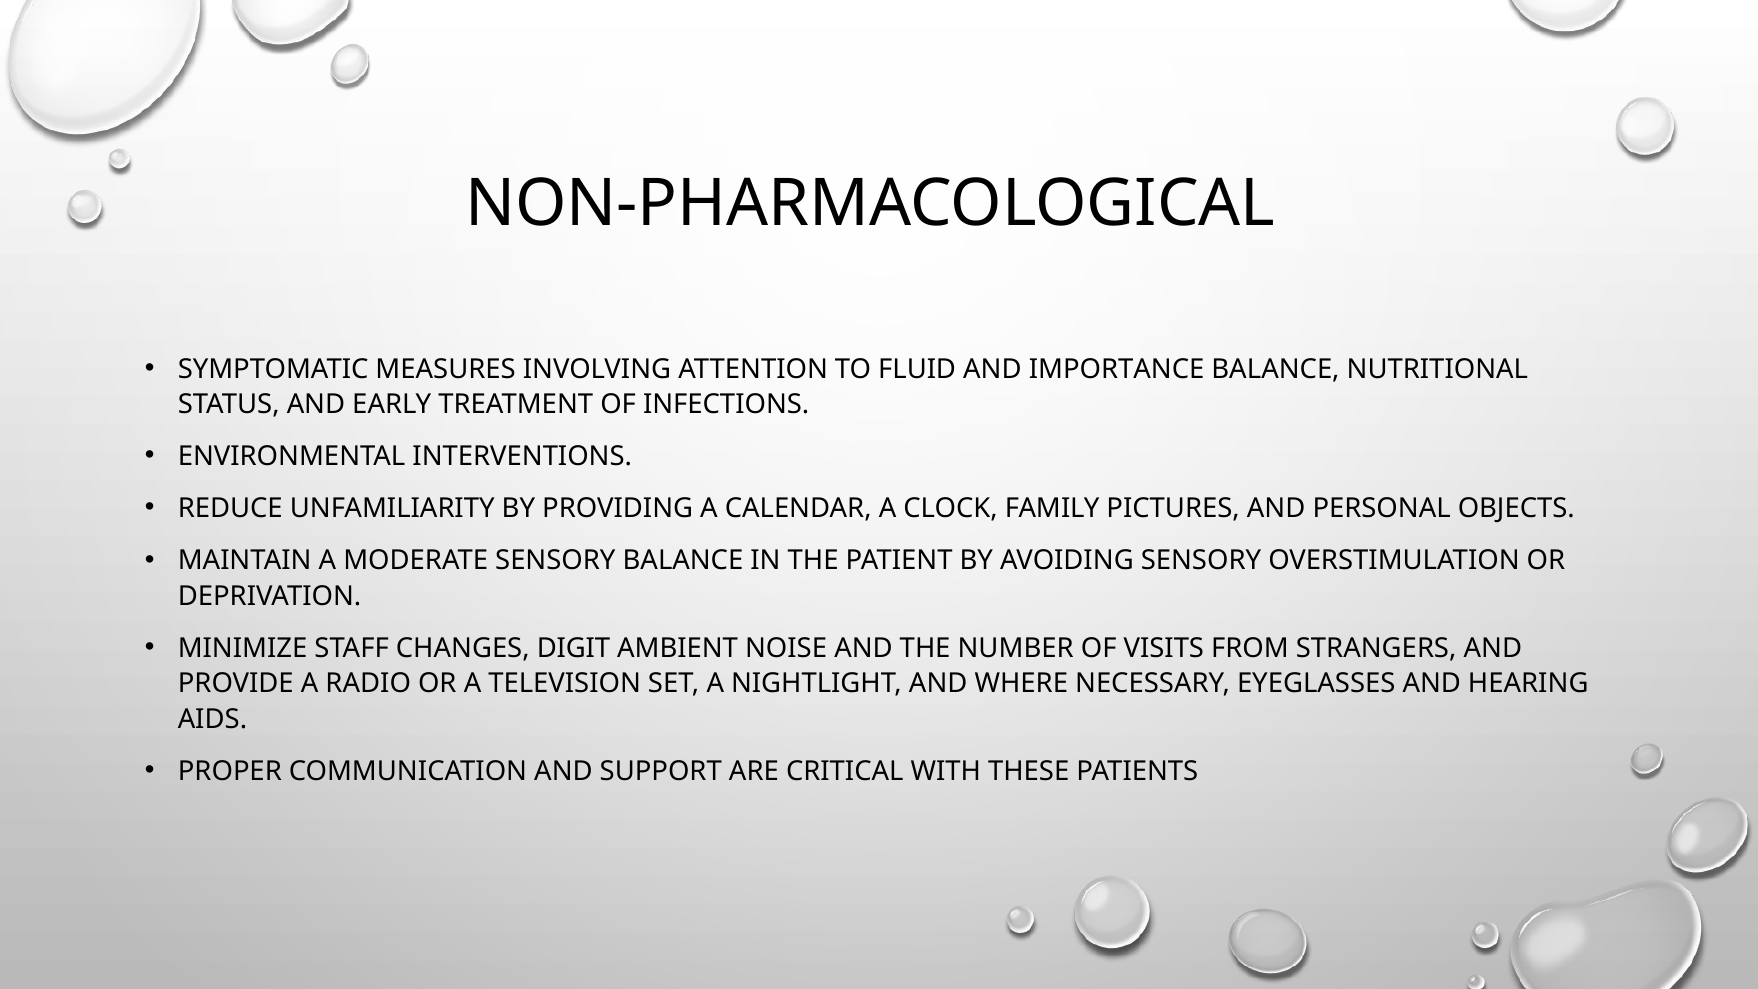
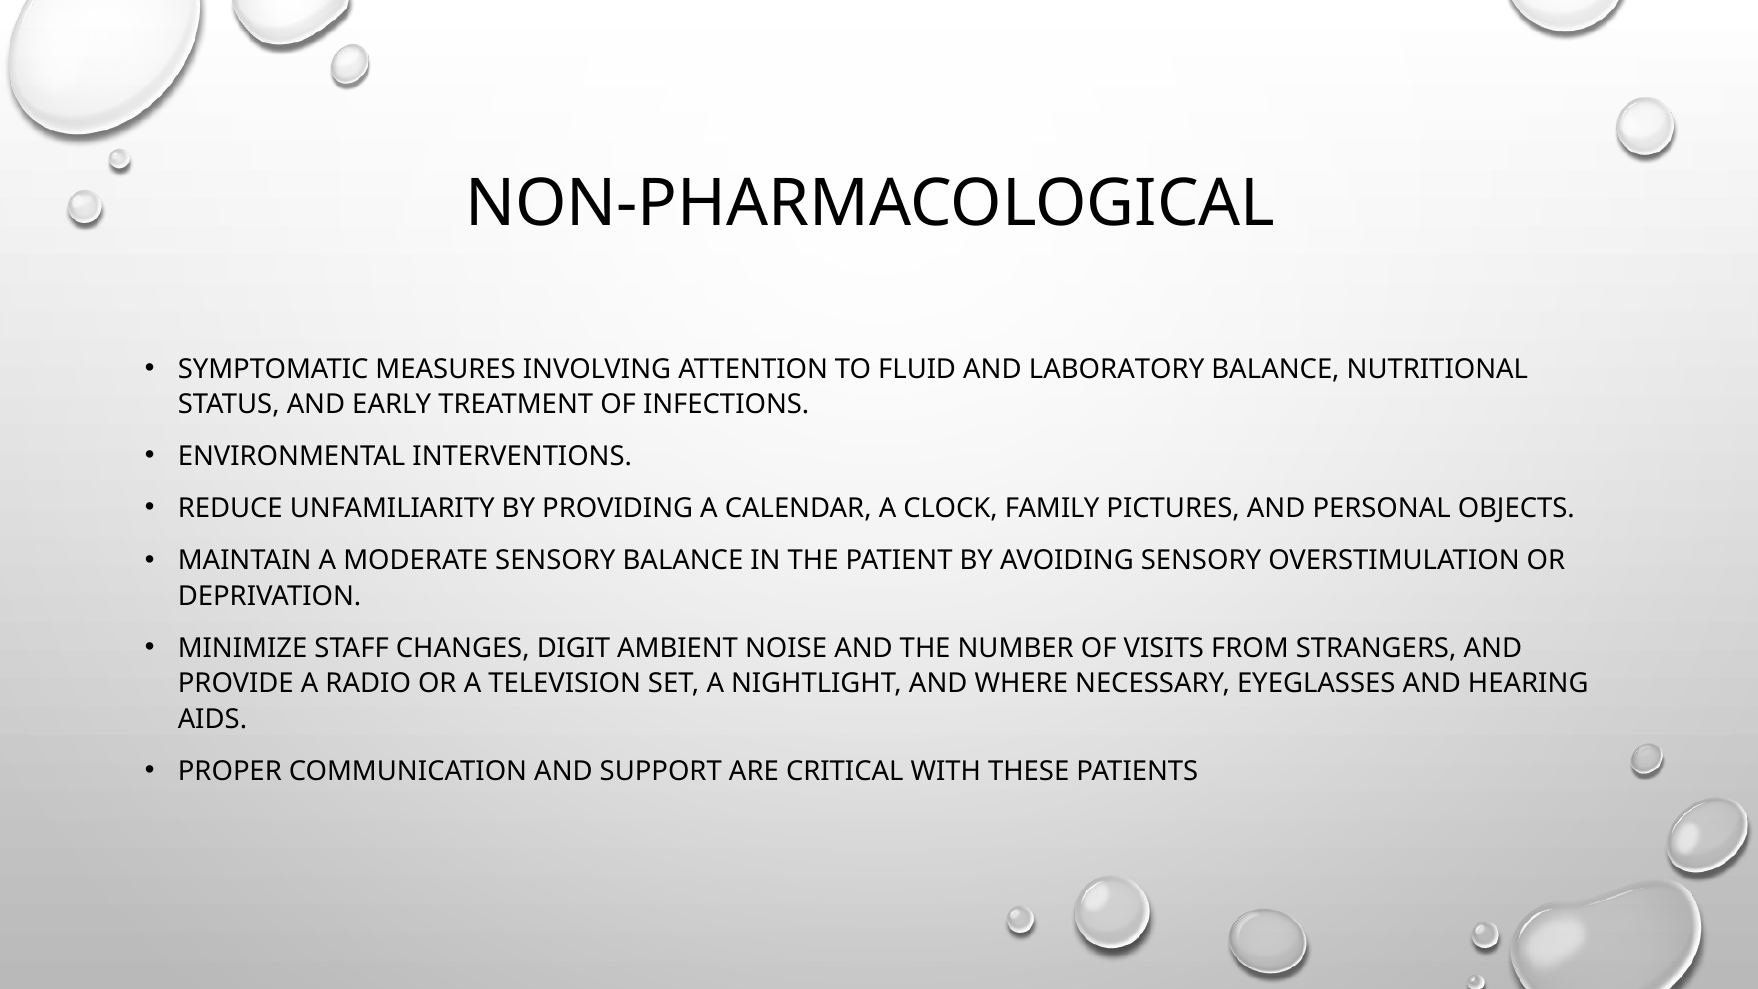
IMPORTANCE: IMPORTANCE -> LABORATORY
